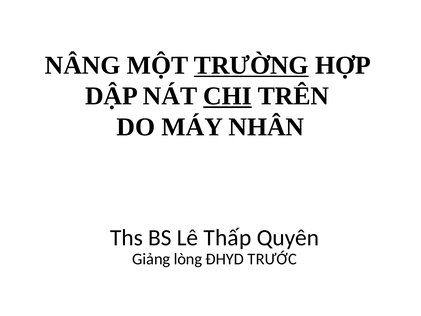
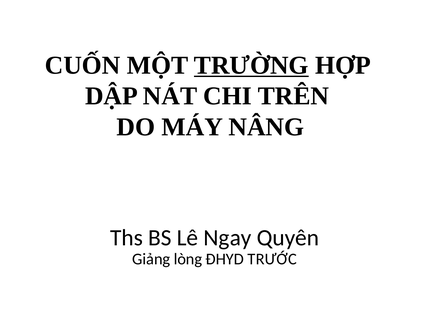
NÂNG: NÂNG -> CUỐN
CHI underline: present -> none
NHÂN: NHÂN -> NÂNG
Thấp: Thấp -> Ngay
